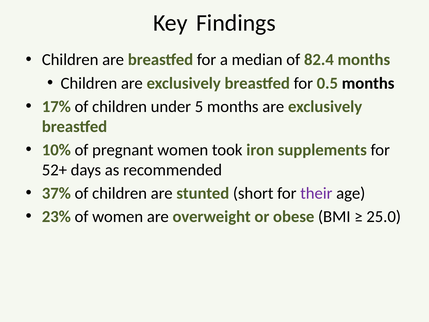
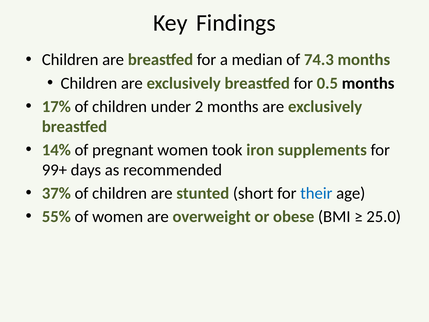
82.4: 82.4 -> 74.3
5: 5 -> 2
10%: 10% -> 14%
52+: 52+ -> 99+
their colour: purple -> blue
23%: 23% -> 55%
